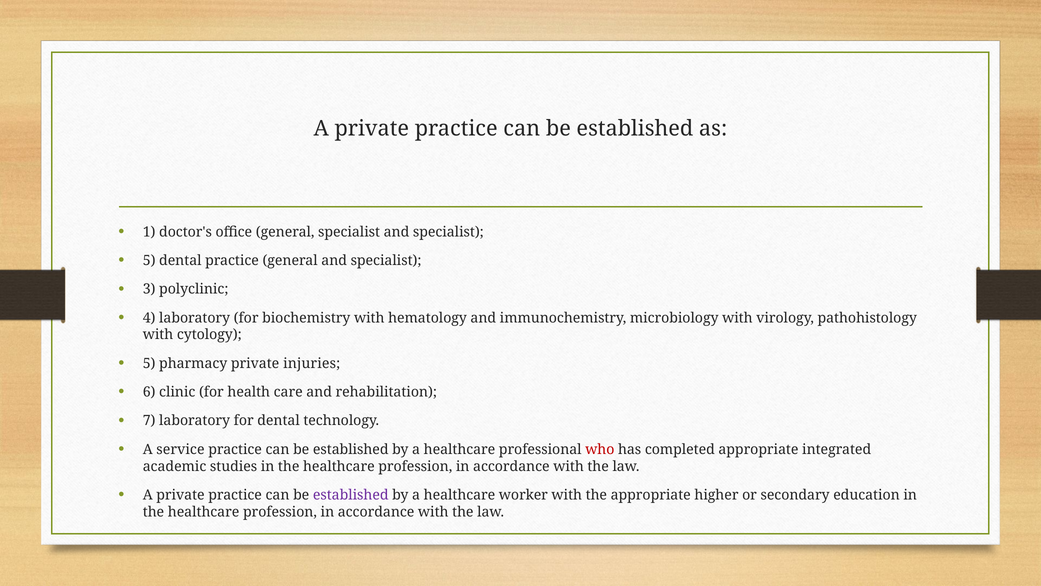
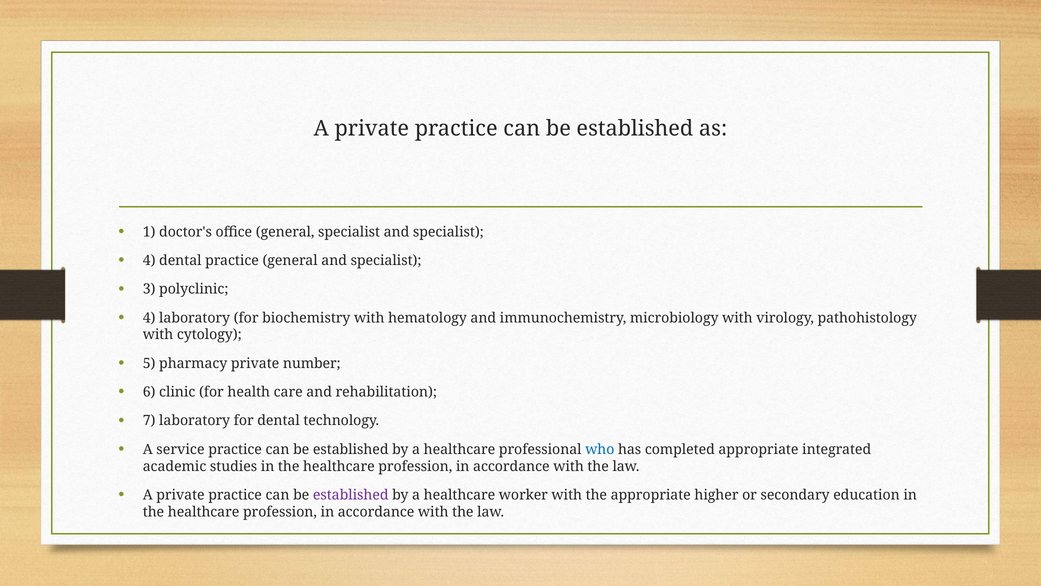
5 at (149, 260): 5 -> 4
injuries: injuries -> number
who colour: red -> blue
